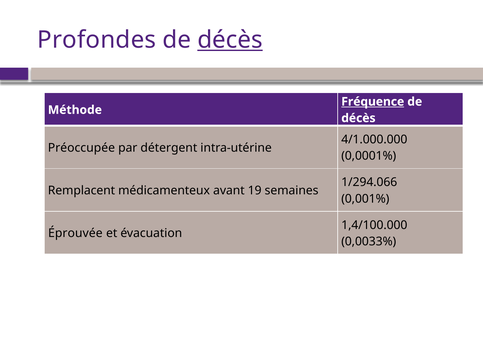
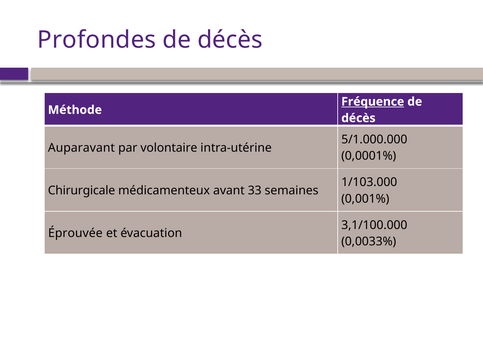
décès at (230, 40) underline: present -> none
4/1.000.000: 4/1.000.000 -> 5/1.000.000
Préoccupée: Préoccupée -> Auparavant
détergent: détergent -> volontaire
1/294.066: 1/294.066 -> 1/103.000
Remplacent: Remplacent -> Chirurgicale
19: 19 -> 33
1,4/100.000: 1,4/100.000 -> 3,1/100.000
